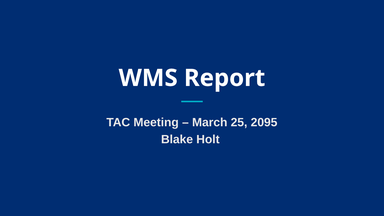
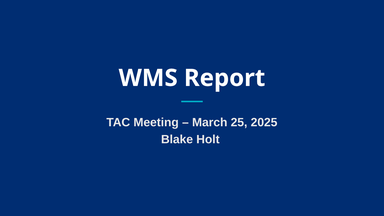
2095: 2095 -> 2025
